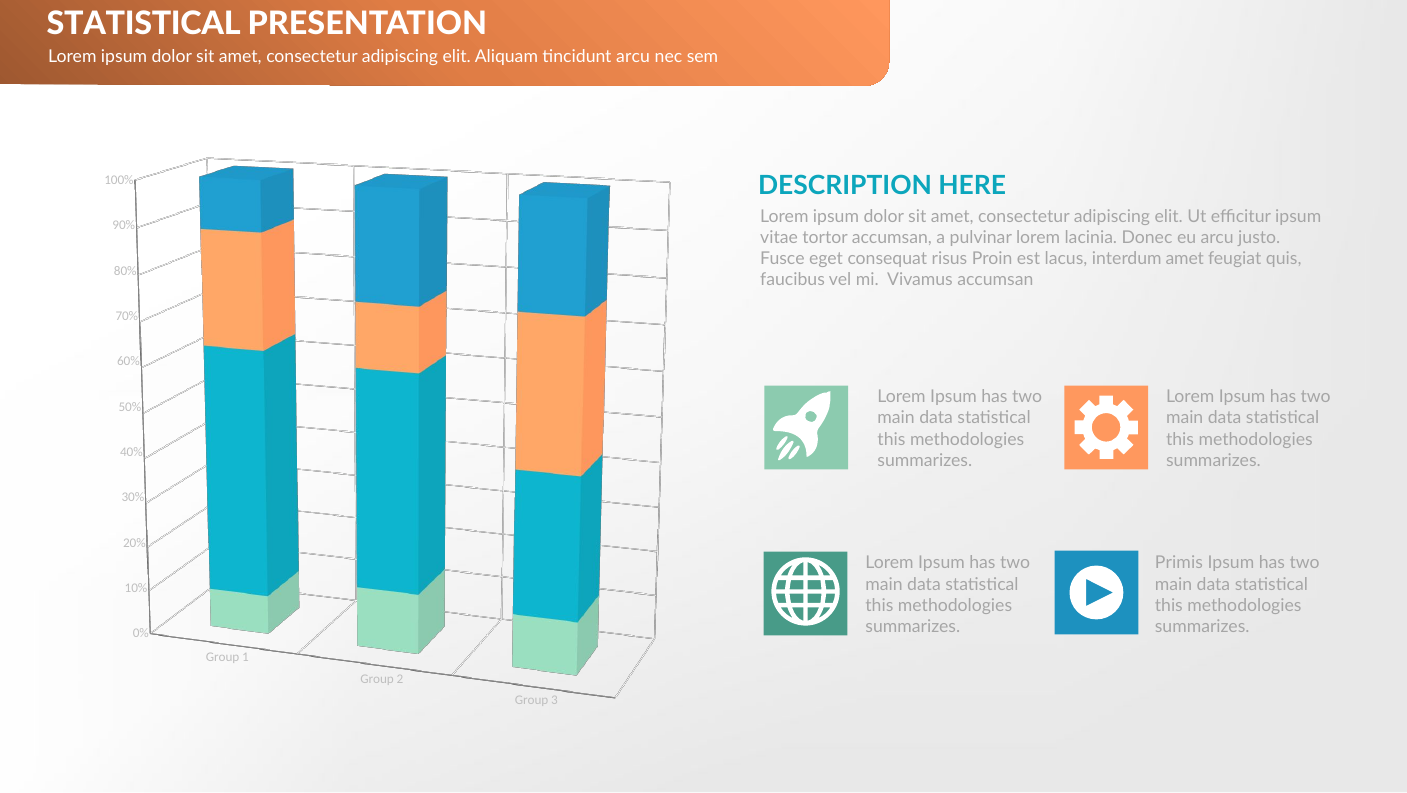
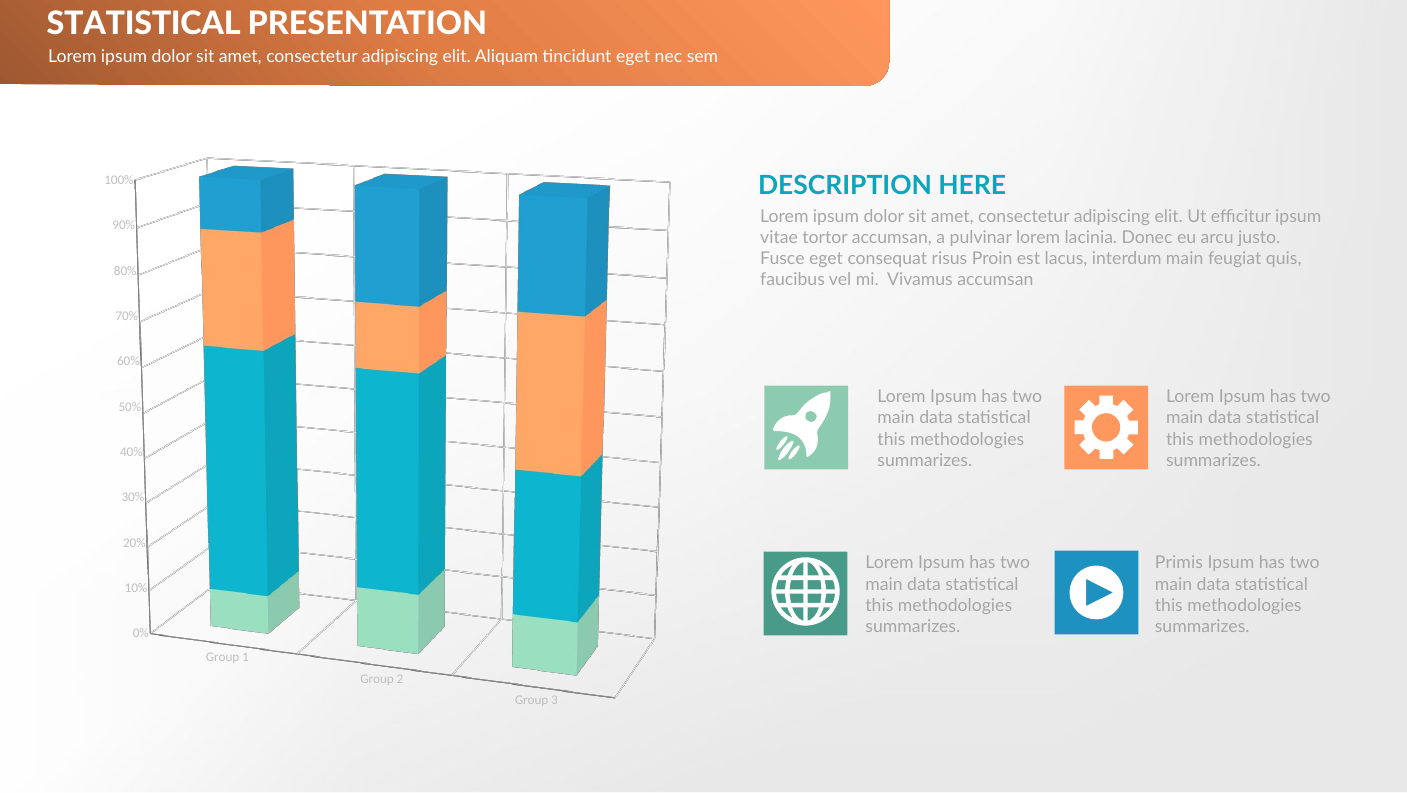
tincidunt arcu: arcu -> eget
interdum amet: amet -> main
